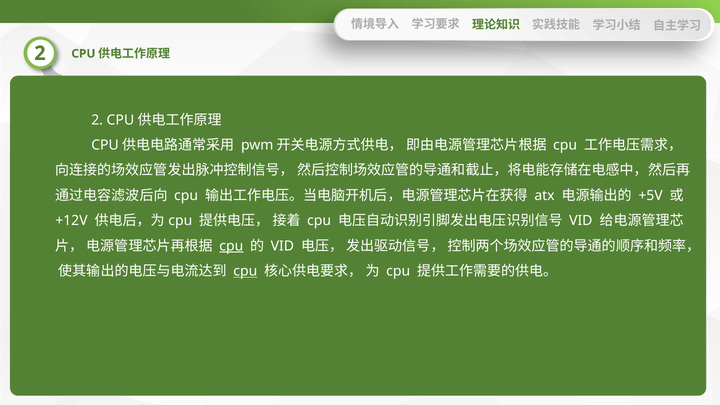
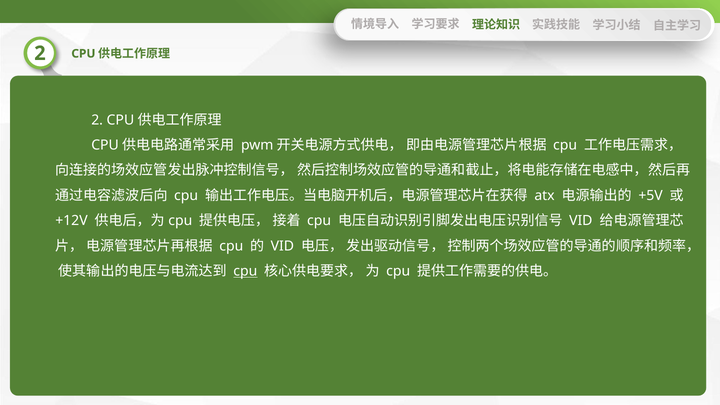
cpu at (231, 246) underline: present -> none
